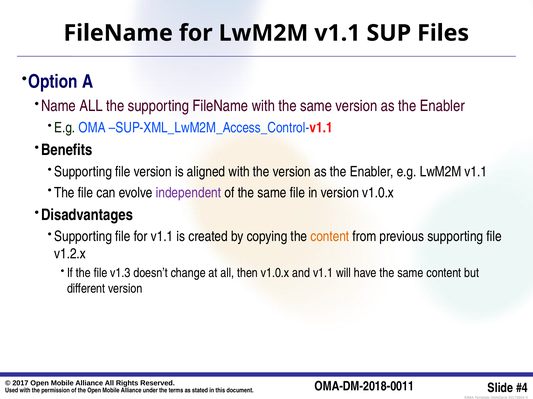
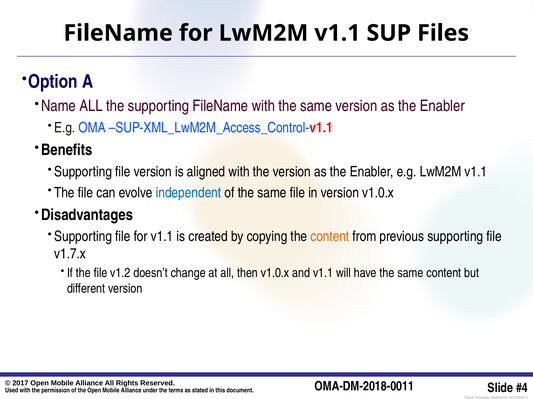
independent colour: purple -> blue
v1.2.x: v1.2.x -> v1.7.x
v1.3: v1.3 -> v1.2
